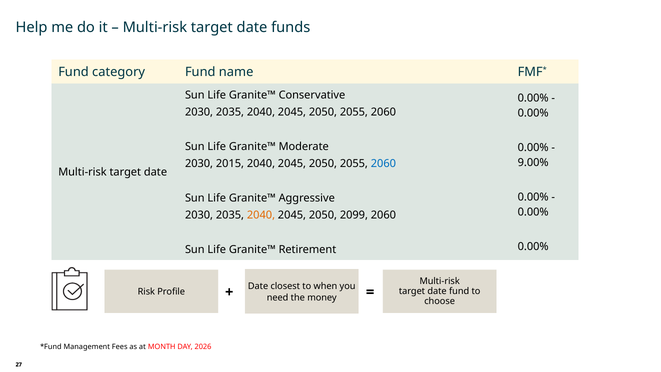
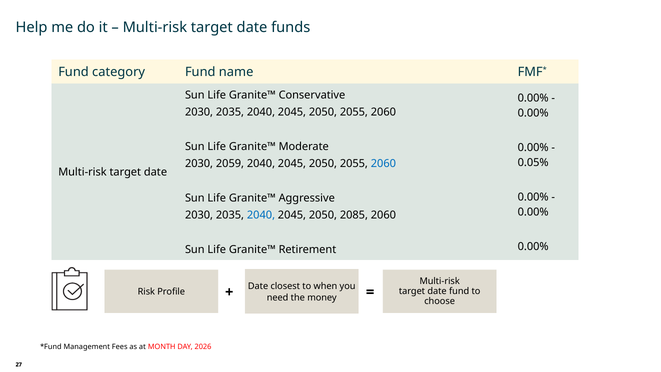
9.00%: 9.00% -> 0.05%
2015: 2015 -> 2059
2040 at (261, 215) colour: orange -> blue
2099: 2099 -> 2085
